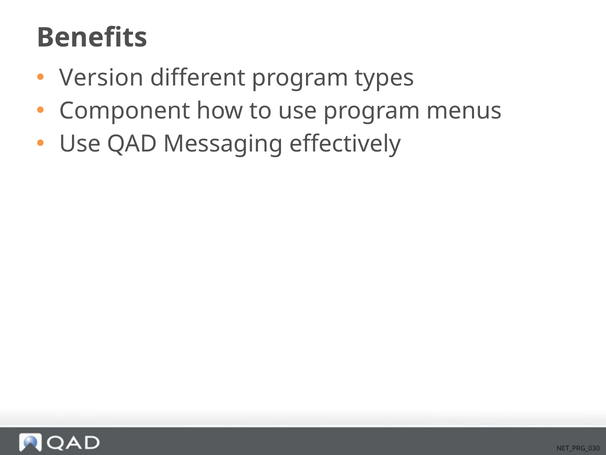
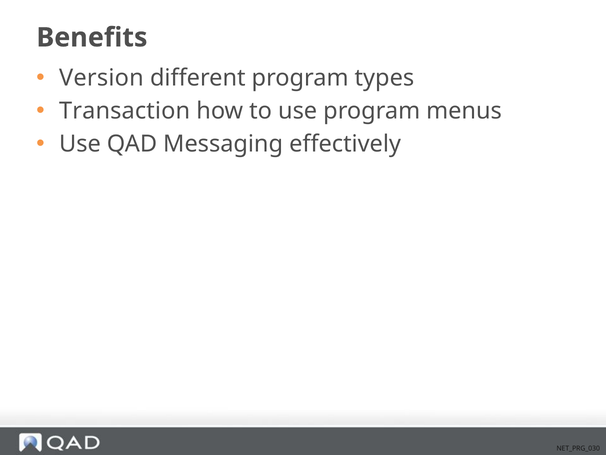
Component: Component -> Transaction
